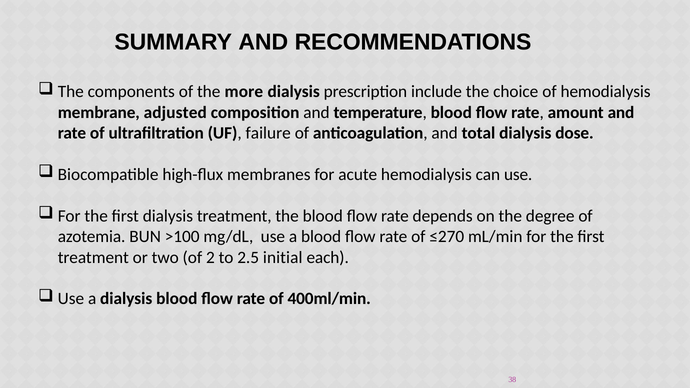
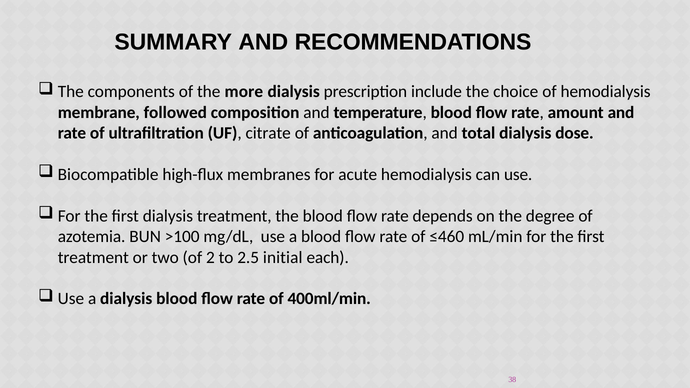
adjusted: adjusted -> followed
failure: failure -> citrate
≤270: ≤270 -> ≤460
